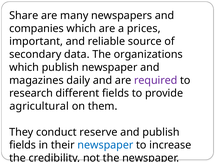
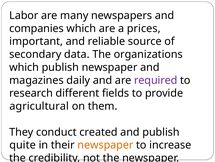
Share: Share -> Labor
reserve: reserve -> created
fields at (23, 144): fields -> quite
newspaper at (105, 144) colour: blue -> orange
